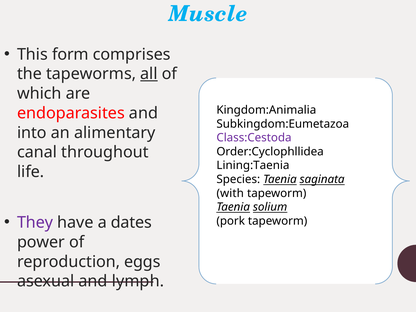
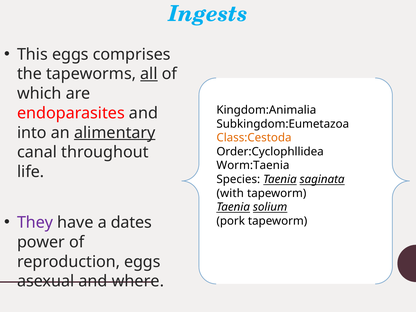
Muscle: Muscle -> Ingests
This form: form -> eggs
alimentary underline: none -> present
Class:Cestoda colour: purple -> orange
Lining:Taenia: Lining:Taenia -> Worm:Taenia
lymph: lymph -> where
